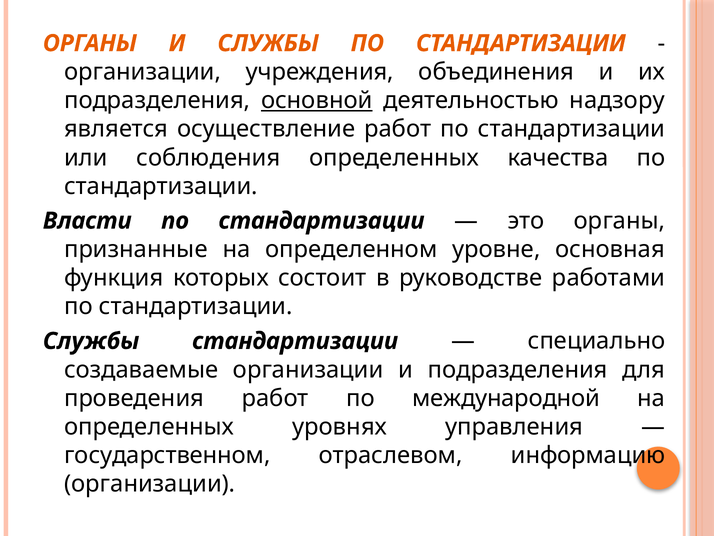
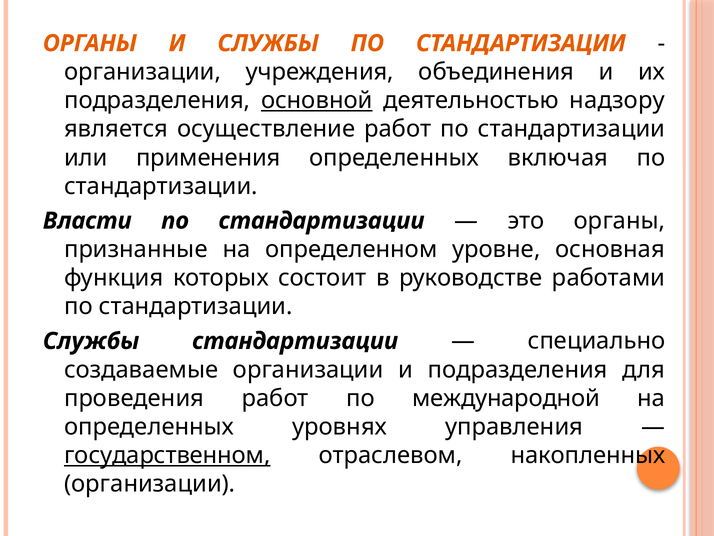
соблюдения: соблюдения -> применения
качества: качества -> включая
государственном underline: none -> present
информацию: информацию -> накопленных
